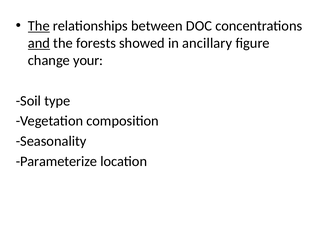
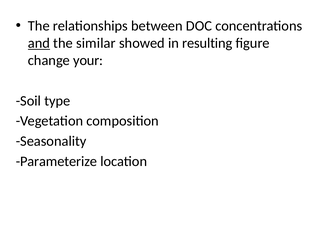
The at (39, 26) underline: present -> none
forests: forests -> similar
ancillary: ancillary -> resulting
